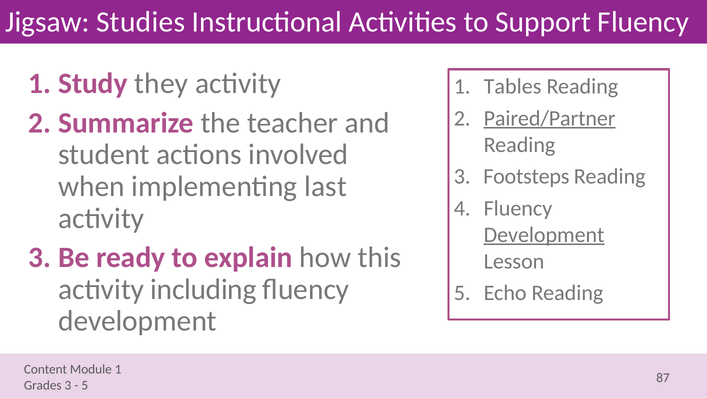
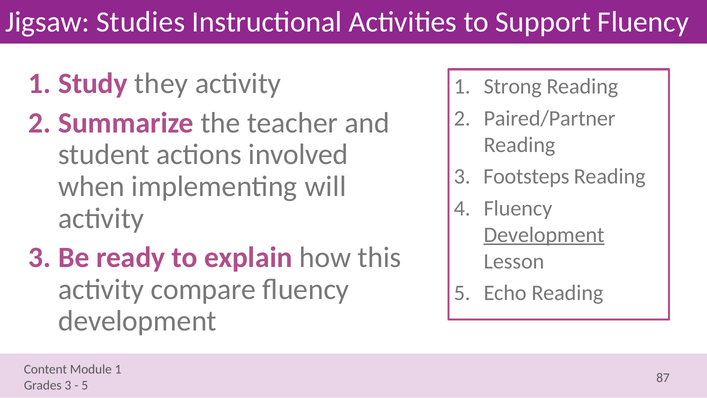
Tables: Tables -> Strong
Paired/Partner underline: present -> none
last: last -> will
including: including -> compare
